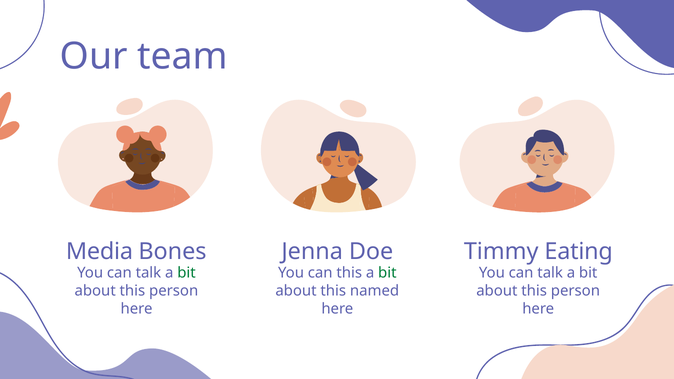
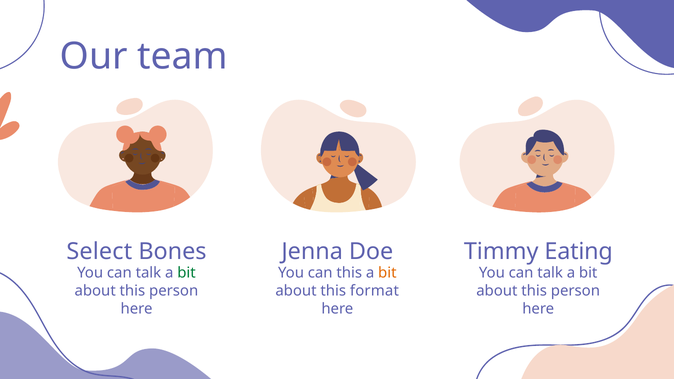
Media: Media -> Select
bit at (387, 273) colour: green -> orange
named: named -> format
